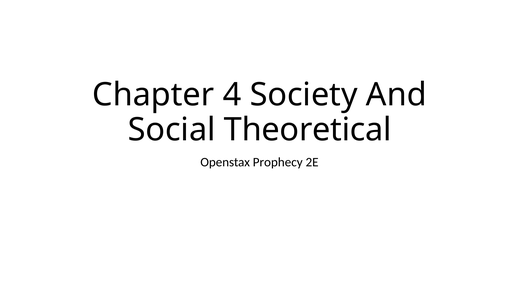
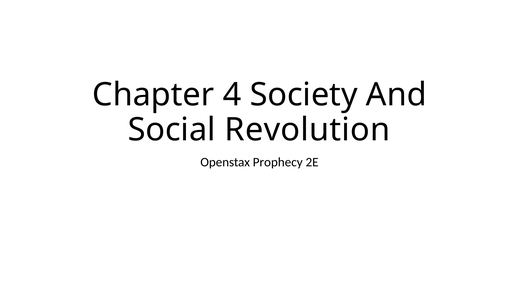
Theoretical: Theoretical -> Revolution
